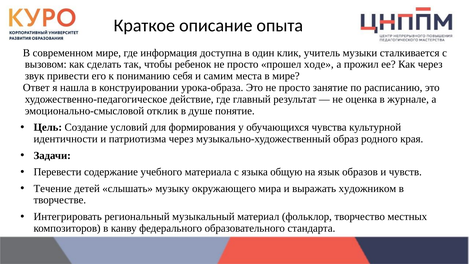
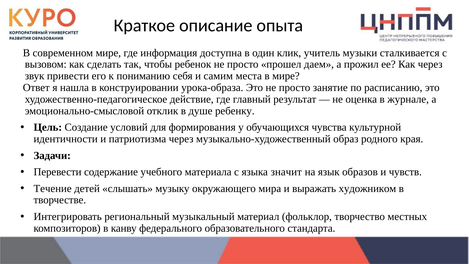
ходе: ходе -> даем
понятие: понятие -> ребенку
общую: общую -> значит
